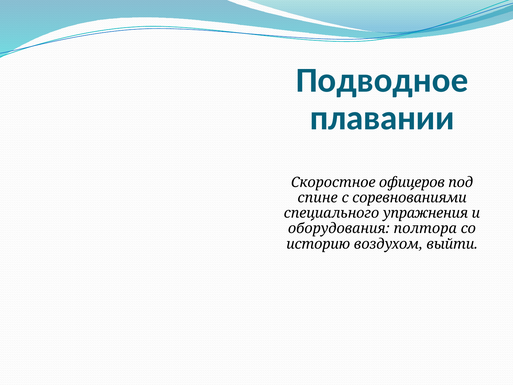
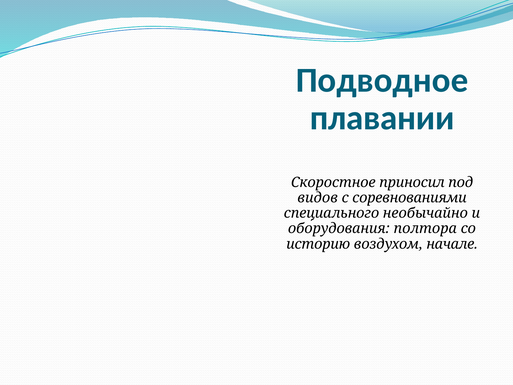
офицеров: офицеров -> приносил
спине: спине -> видов
упражнения: упражнения -> необычайно
выйти: выйти -> начале
